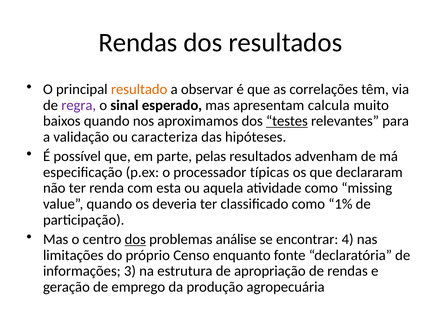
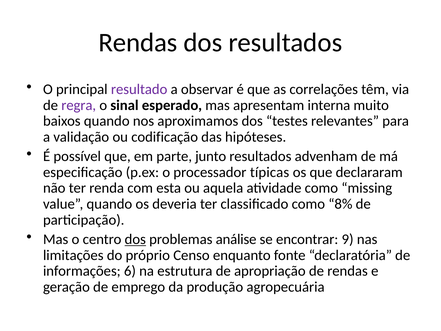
resultado colour: orange -> purple
calcula: calcula -> interna
testes underline: present -> none
caracteriza: caracteriza -> codificação
pelas: pelas -> junto
1%: 1% -> 8%
4: 4 -> 9
3: 3 -> 6
